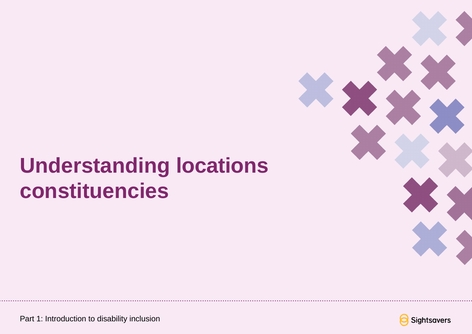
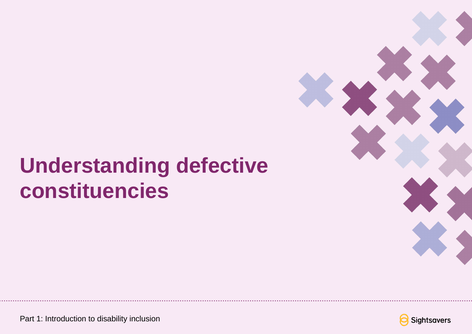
locations: locations -> defective
